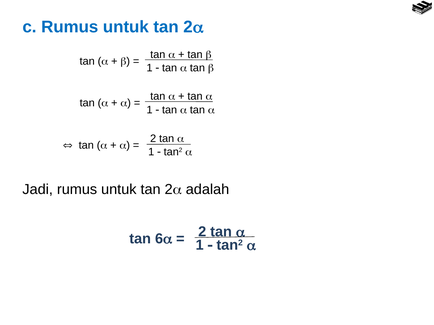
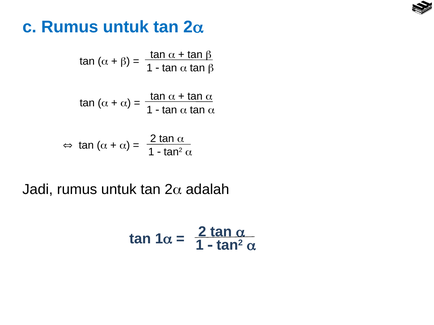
tan 6: 6 -> 1
